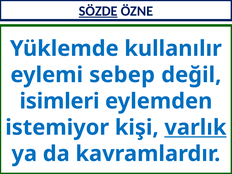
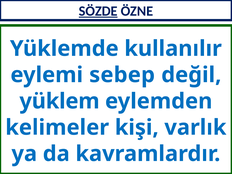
isimleri: isimleri -> yüklem
istemiyor: istemiyor -> kelimeler
varlık underline: present -> none
